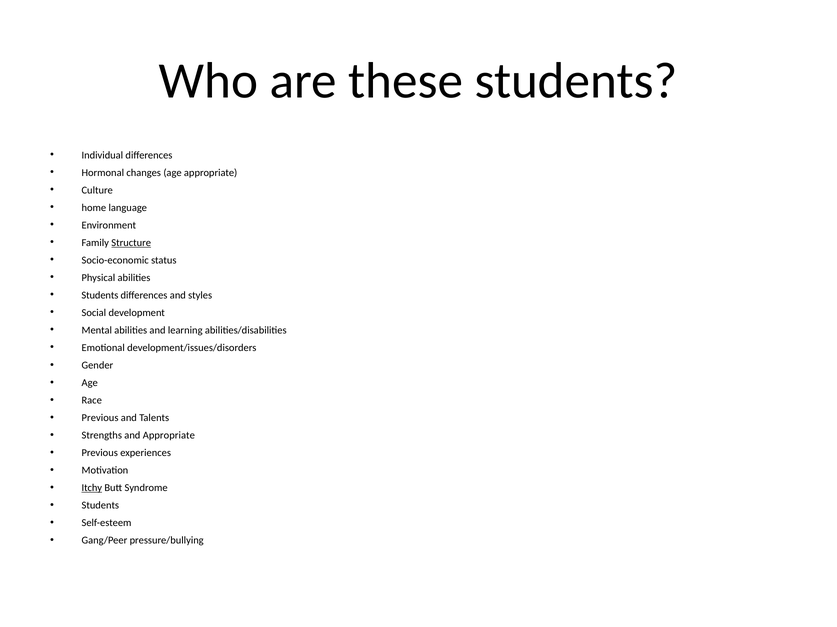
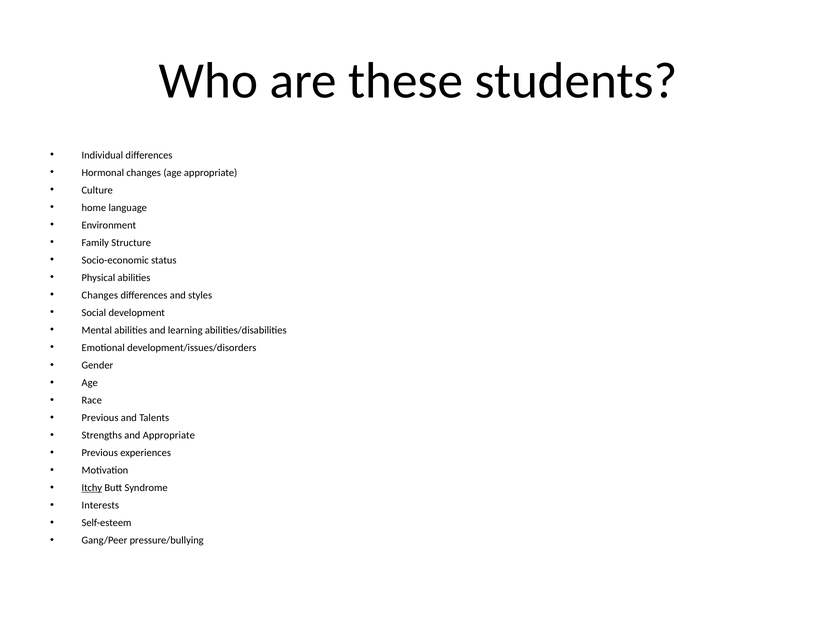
Structure underline: present -> none
Students at (100, 295): Students -> Changes
Students at (100, 506): Students -> Interests
